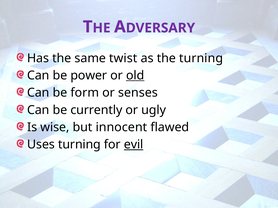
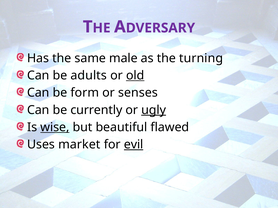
twist: twist -> male
power: power -> adults
ugly underline: none -> present
wise underline: none -> present
innocent: innocent -> beautiful
Uses turning: turning -> market
